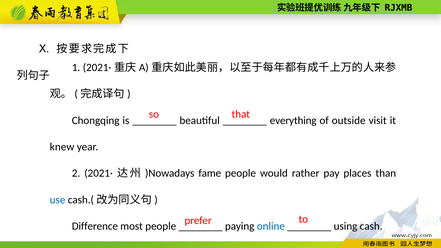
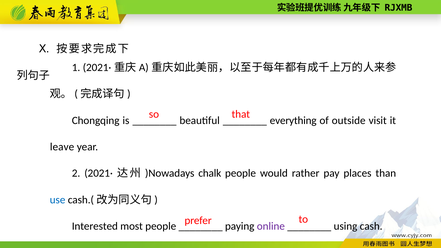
knew: knew -> leave
fame: fame -> chalk
Difference: Difference -> Interested
online colour: blue -> purple
